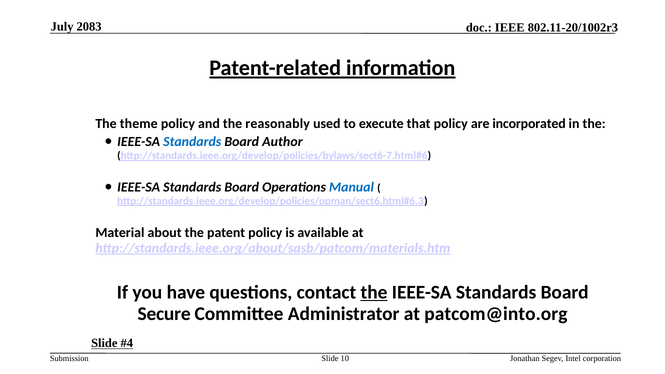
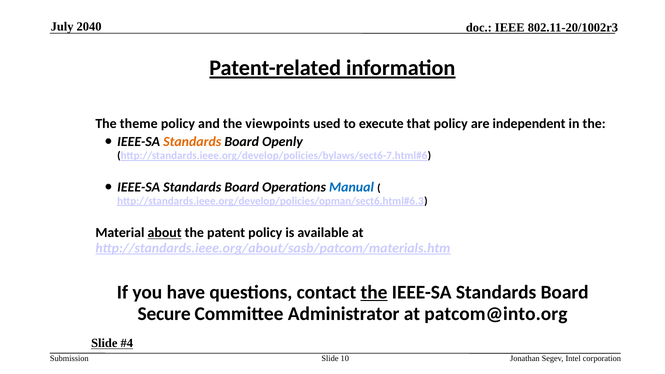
2083: 2083 -> 2040
reasonably: reasonably -> viewpoints
incorporated: incorporated -> independent
Standards at (192, 142) colour: blue -> orange
Author: Author -> Openly
about underline: none -> present
